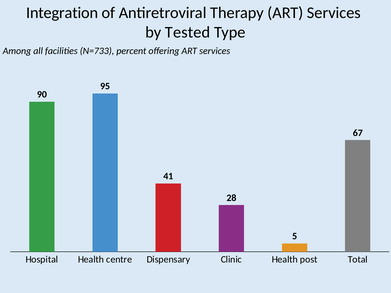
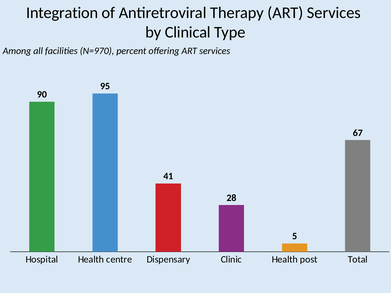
Tested: Tested -> Clinical
N=733: N=733 -> N=970
